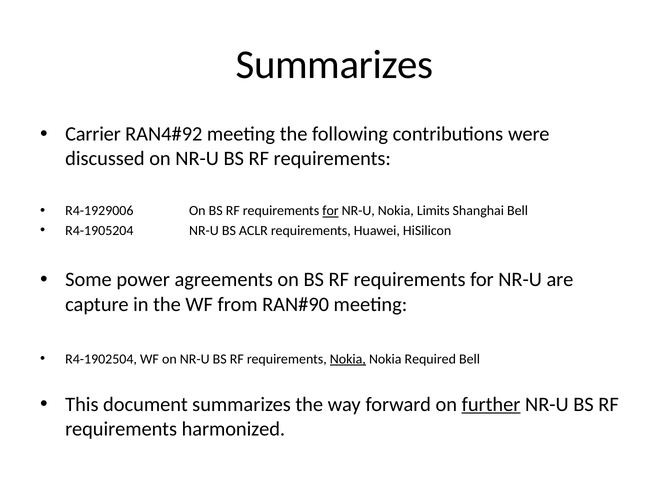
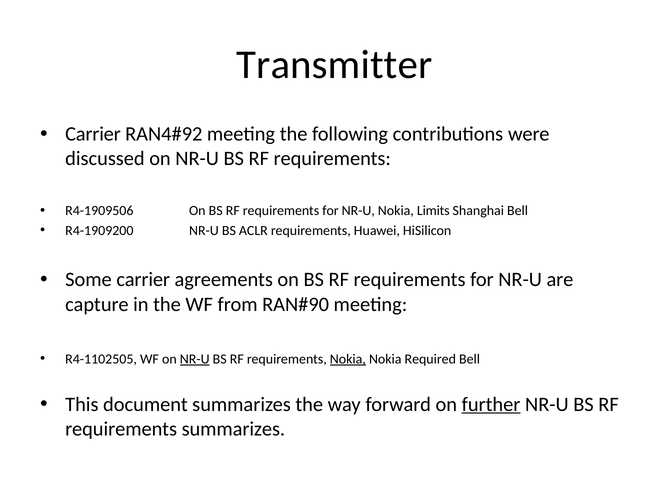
Summarizes at (335, 65): Summarizes -> Transmitter
R4-1929006: R4-1929006 -> R4-1909506
for at (330, 211) underline: present -> none
R4-1905204: R4-1905204 -> R4-1909200
Some power: power -> carrier
R4-1902504: R4-1902504 -> R4-1102505
NR-U at (195, 359) underline: none -> present
requirements harmonized: harmonized -> summarizes
